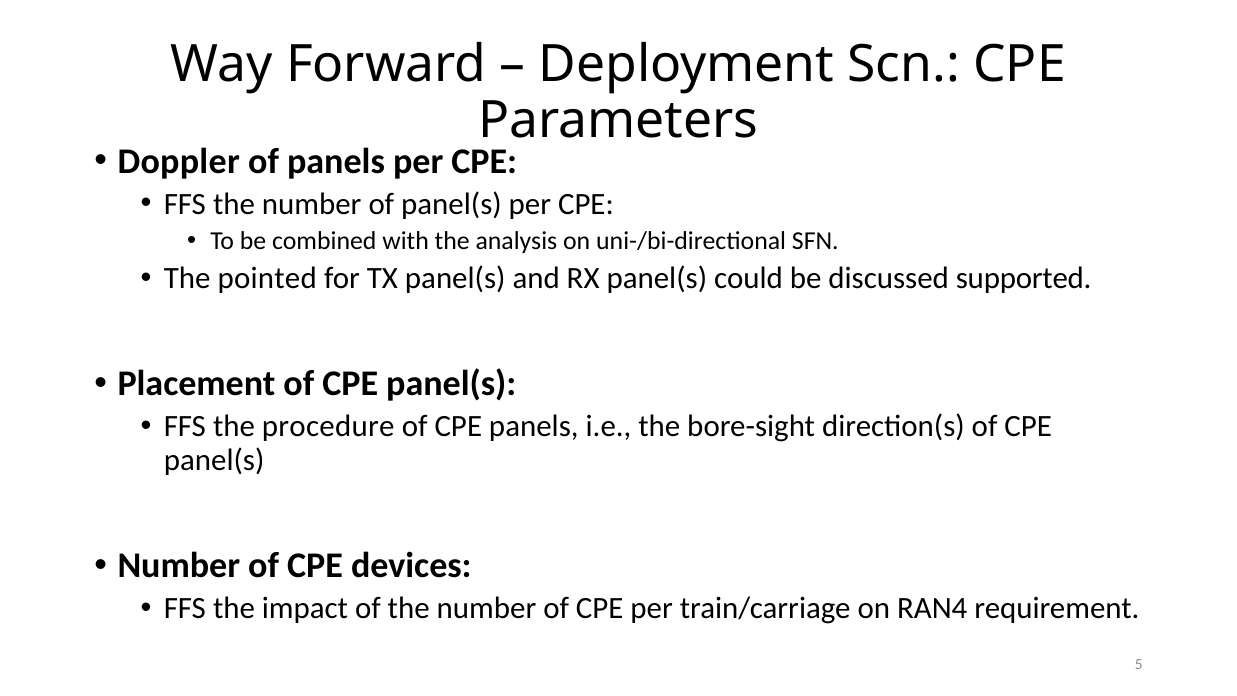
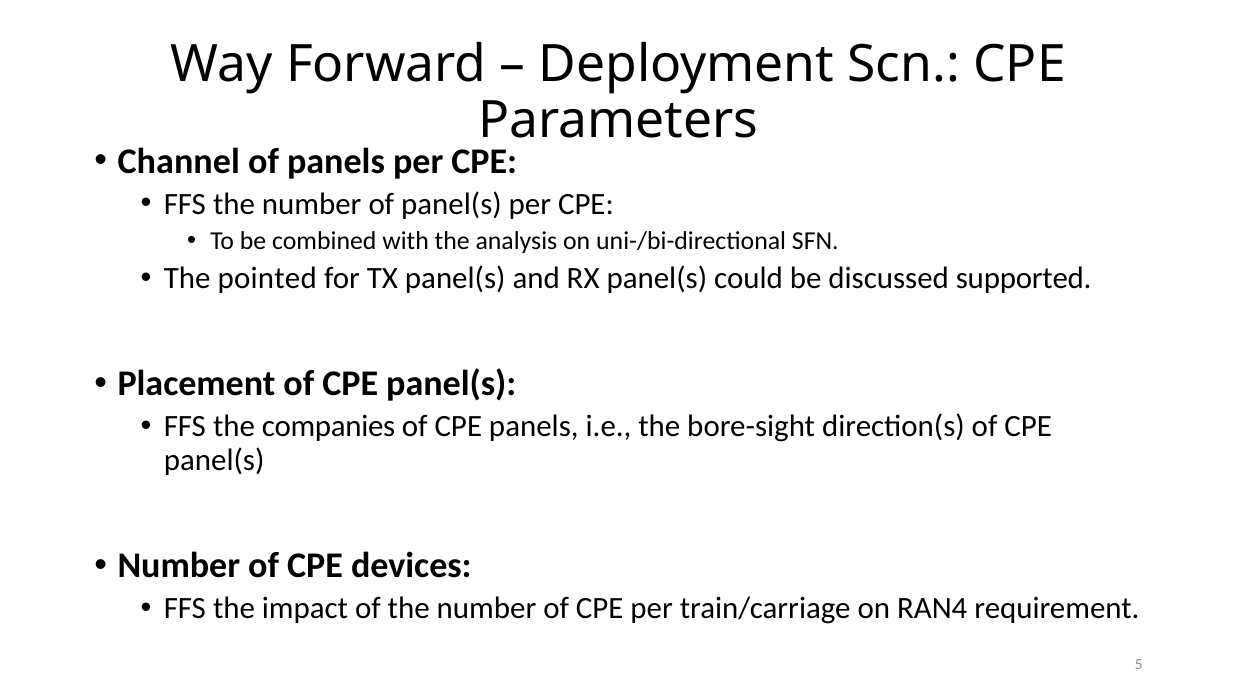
Doppler: Doppler -> Channel
procedure: procedure -> companies
